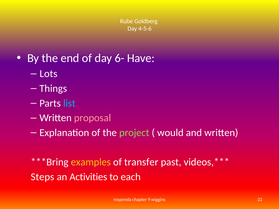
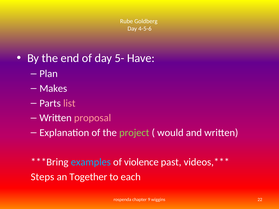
6-: 6- -> 5-
Lots: Lots -> Plan
Things: Things -> Makes
list colour: light blue -> pink
examples colour: yellow -> light blue
transfer: transfer -> violence
Activities: Activities -> Together
